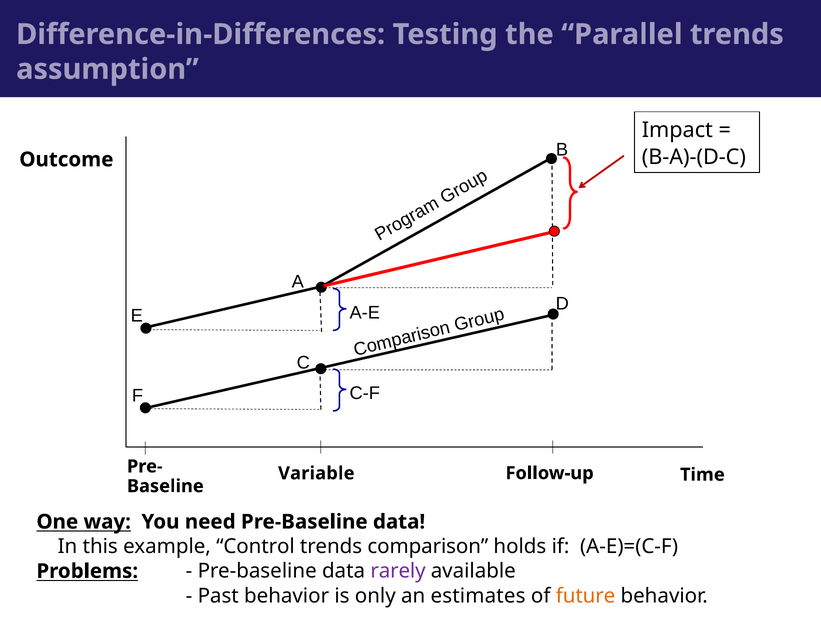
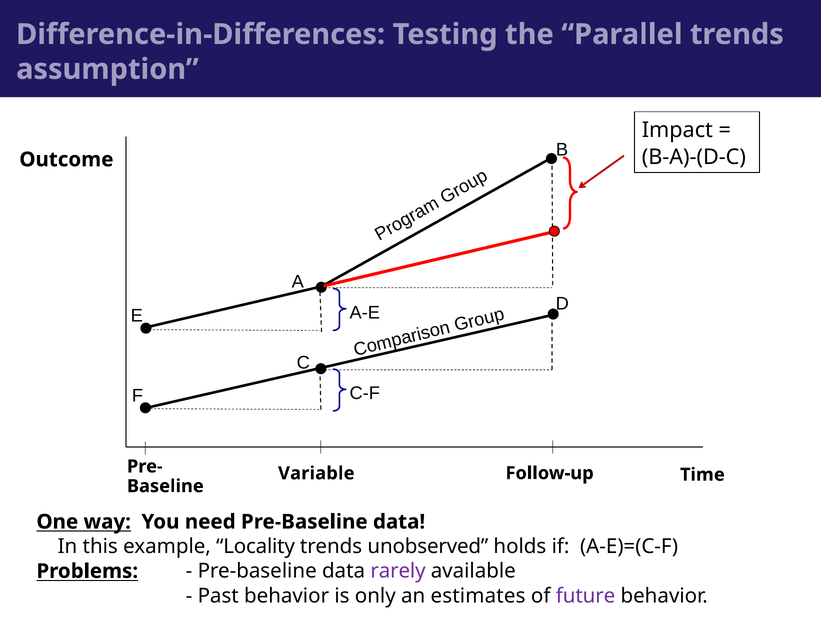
Control: Control -> Locality
comparison: comparison -> unobserved
future colour: orange -> purple
